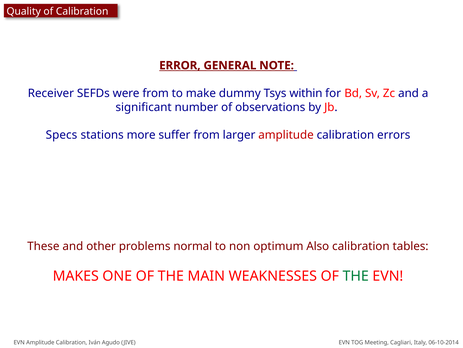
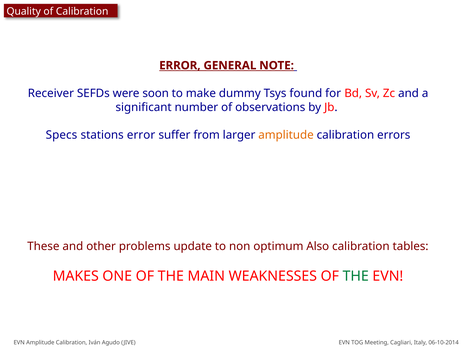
were from: from -> soon
within: within -> found
stations more: more -> error
amplitude at (286, 135) colour: red -> orange
normal: normal -> update
